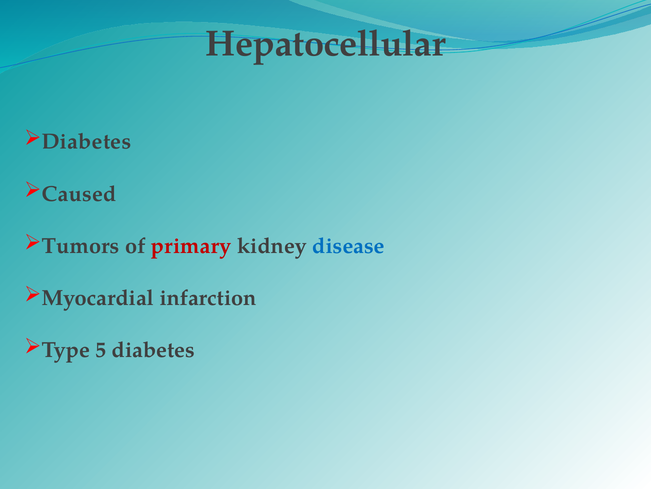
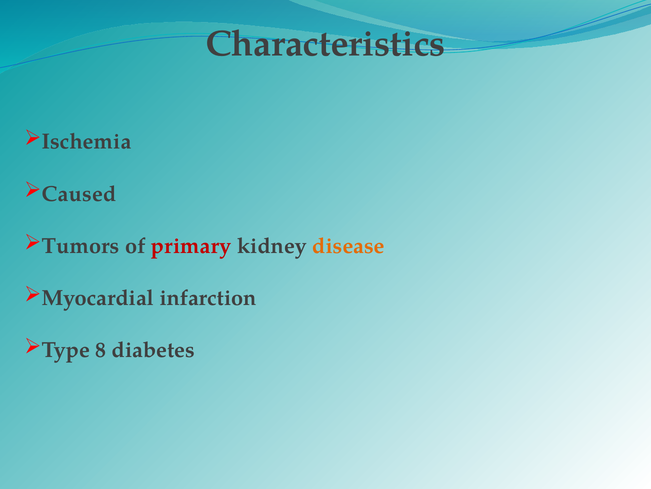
Hepatocellular: Hepatocellular -> Characteristics
Diabetes at (86, 141): Diabetes -> Ischemia
disease colour: blue -> orange
5: 5 -> 8
